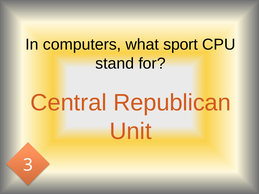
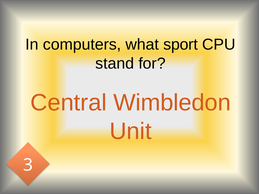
Republican: Republican -> Wimbledon
